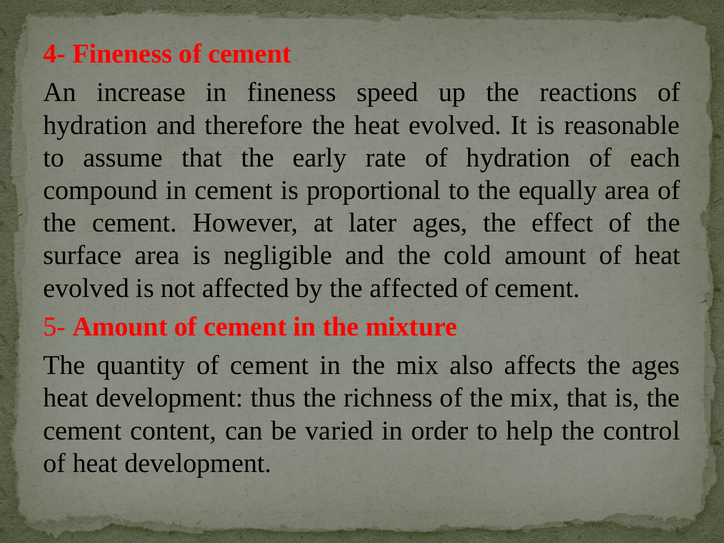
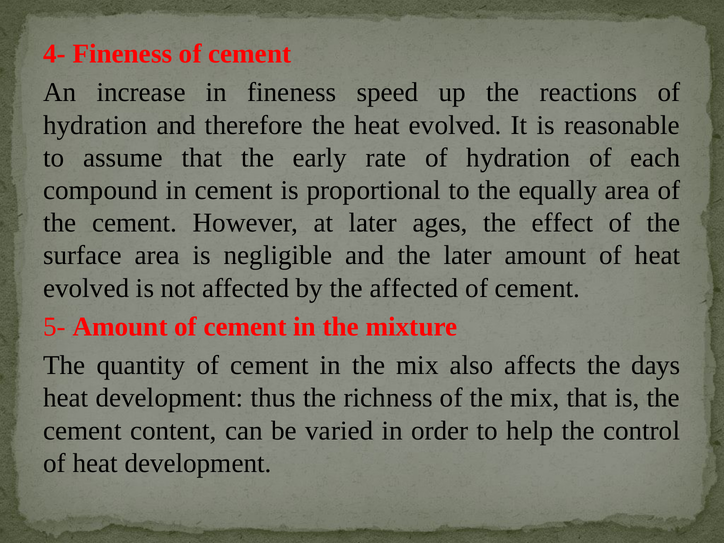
the cold: cold -> later
the ages: ages -> days
